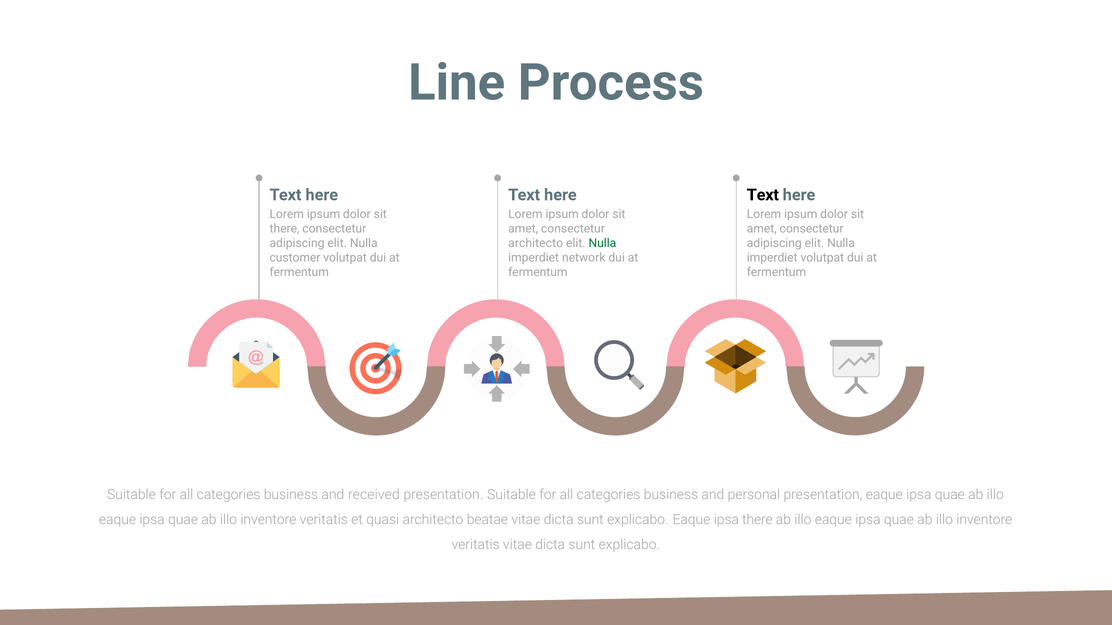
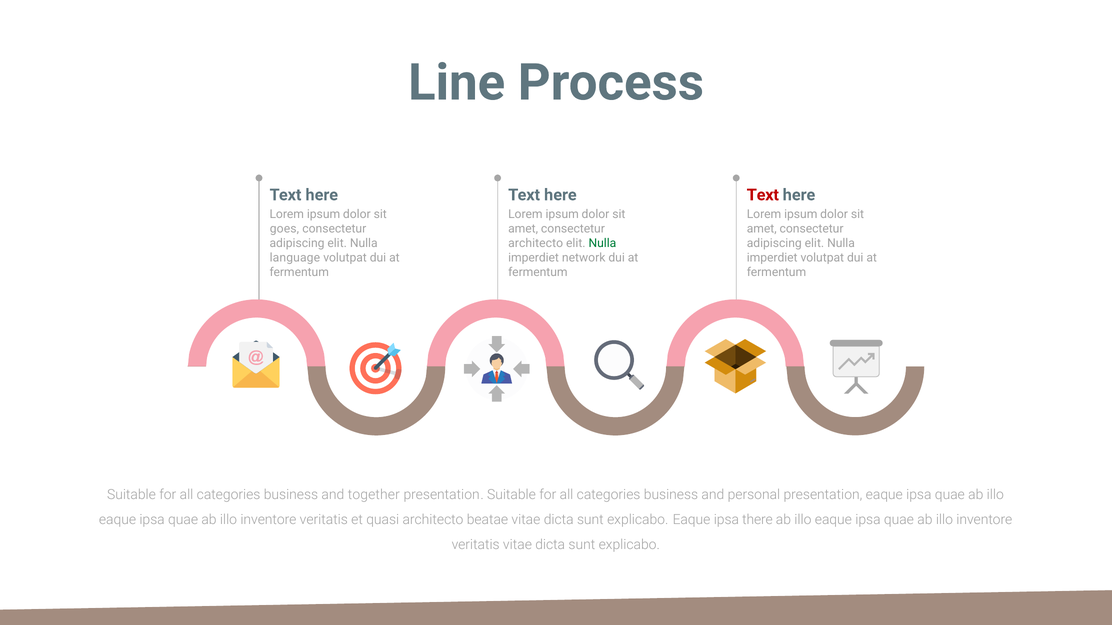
Text at (763, 195) colour: black -> red
there at (285, 229): there -> goes
customer: customer -> language
received: received -> together
